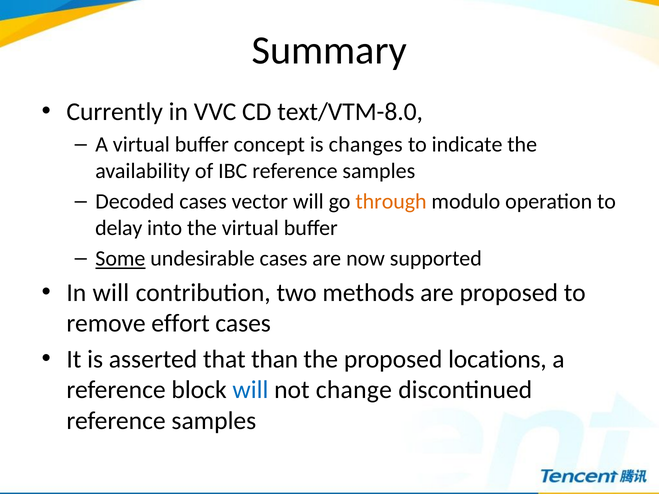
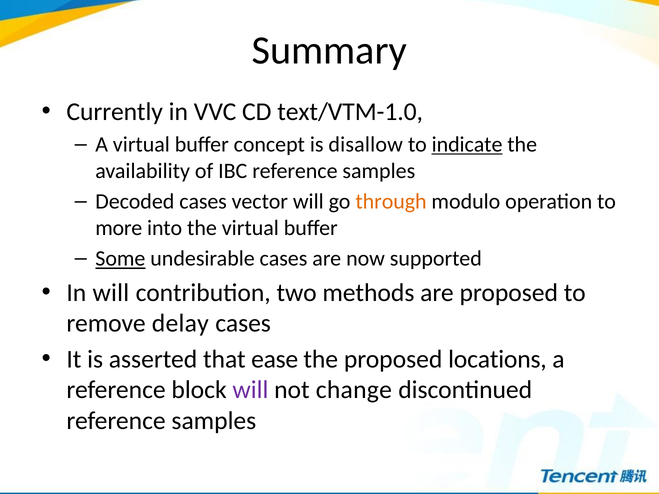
text/VTM-8.0: text/VTM-8.0 -> text/VTM-1.0
changes: changes -> disallow
indicate underline: none -> present
delay: delay -> more
effort: effort -> delay
than: than -> ease
will at (250, 390) colour: blue -> purple
